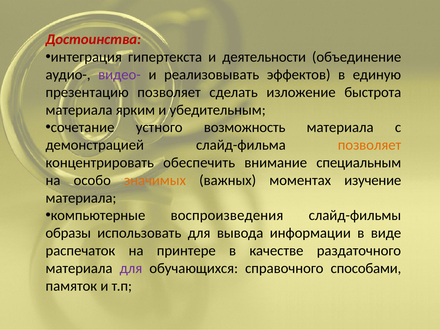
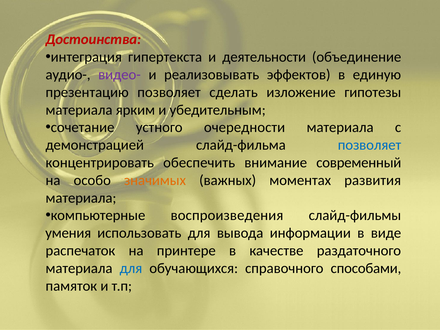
быстрота: быстрота -> гипотезы
возможность: возможность -> очередности
позволяет at (370, 145) colour: orange -> blue
специальным: специальным -> современный
изучение: изучение -> развития
образы: образы -> умения
для at (131, 268) colour: purple -> blue
